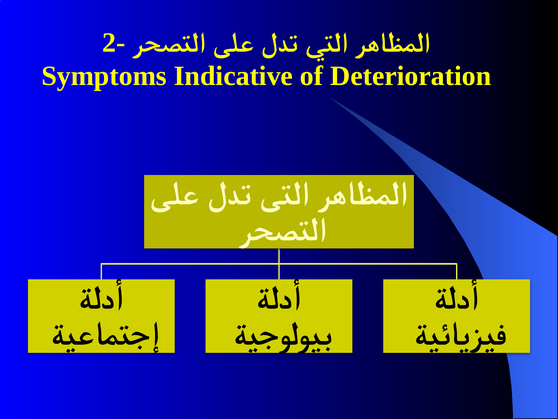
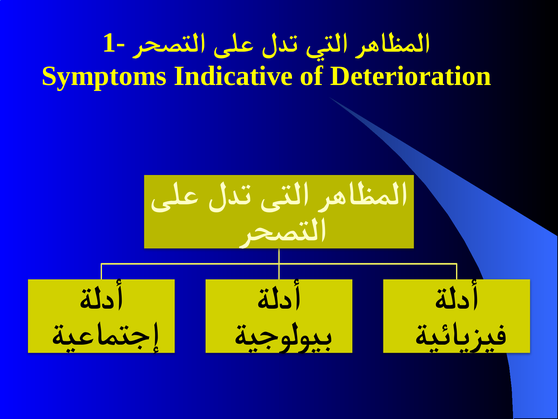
2-: 2- -> 1-
